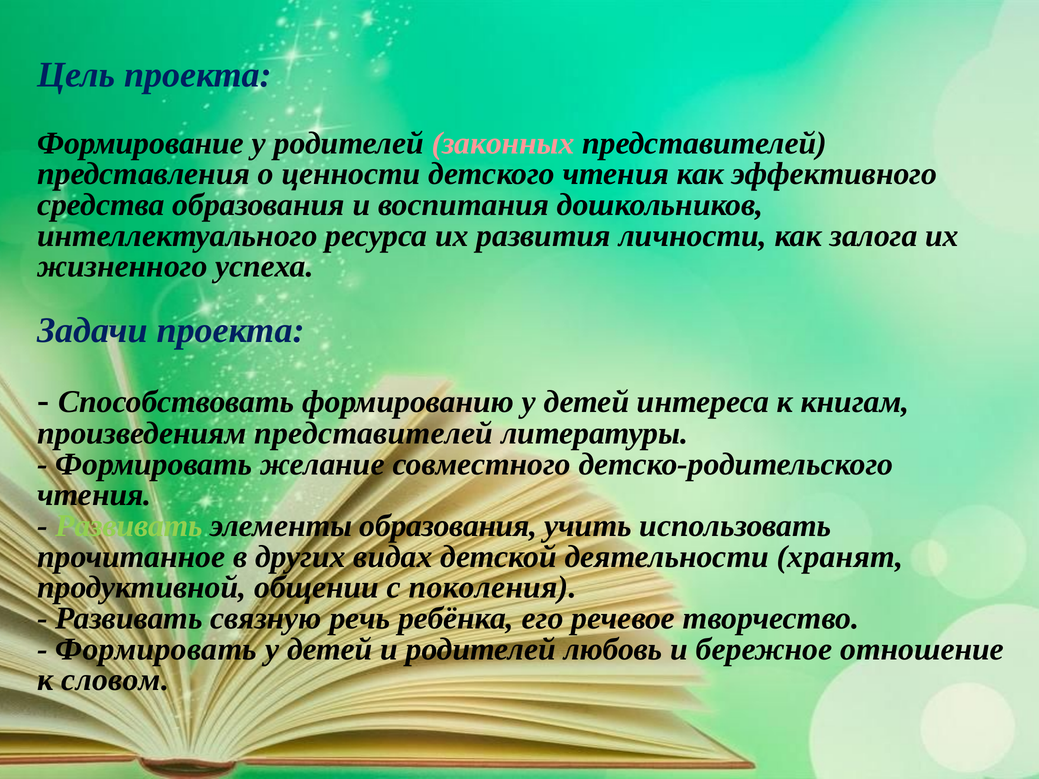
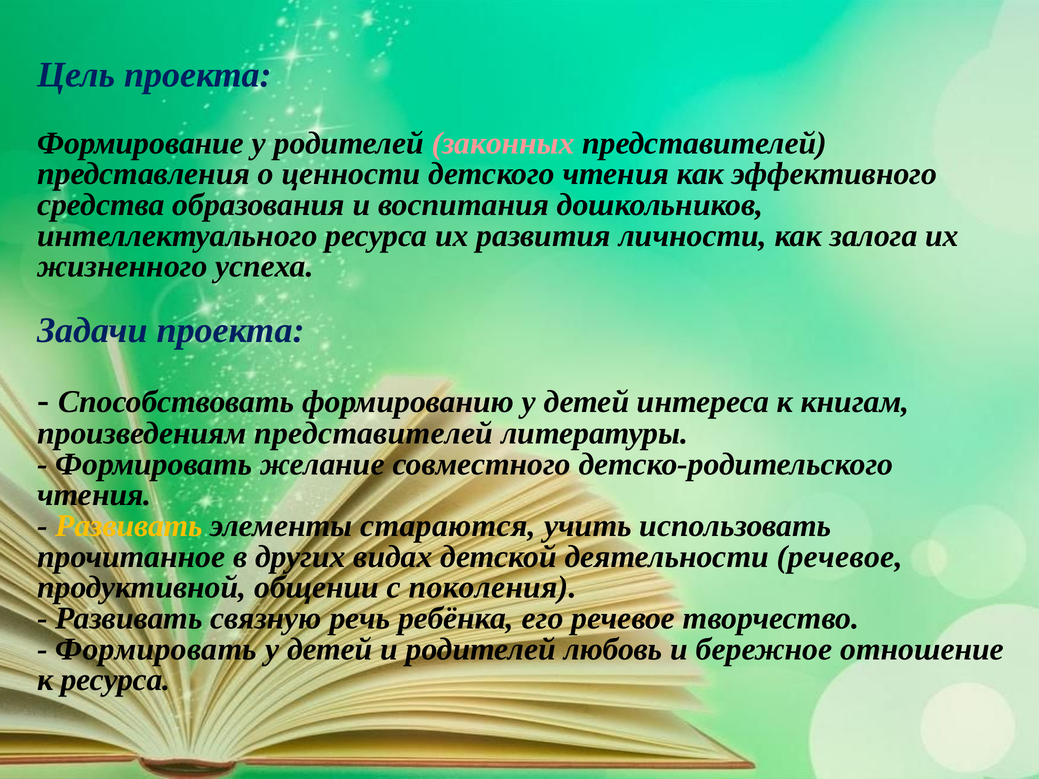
Развивать at (129, 526) colour: light green -> yellow
элементы образования: образования -> стараются
деятельности хранят: хранят -> речевое
к словом: словом -> ресурса
